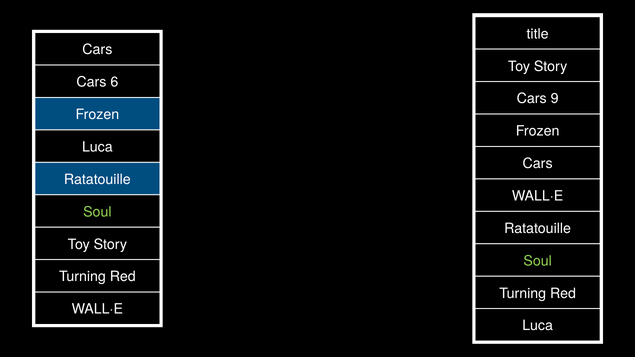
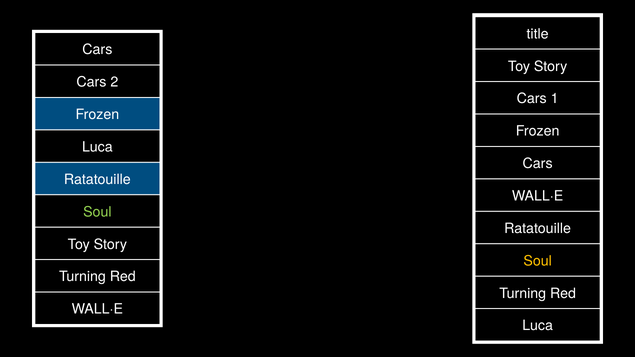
6: 6 -> 2
9: 9 -> 1
Soul at (538, 261) colour: light green -> yellow
